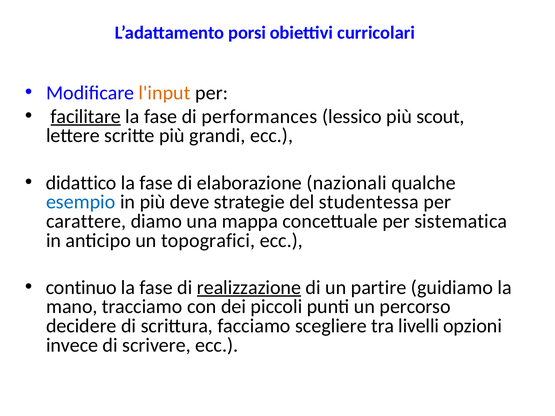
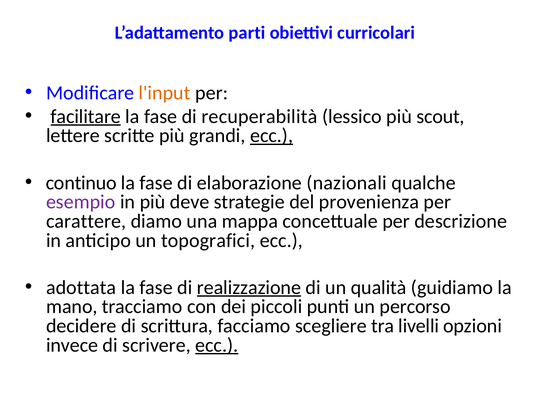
porsi: porsi -> parti
performances: performances -> recuperabilità
ecc at (272, 136) underline: none -> present
didattico: didattico -> continuo
esempio colour: blue -> purple
studentessa: studentessa -> provenienza
sistematica: sistematica -> descrizione
continuo: continuo -> adottata
partire: partire -> qualità
ecc at (217, 345) underline: none -> present
